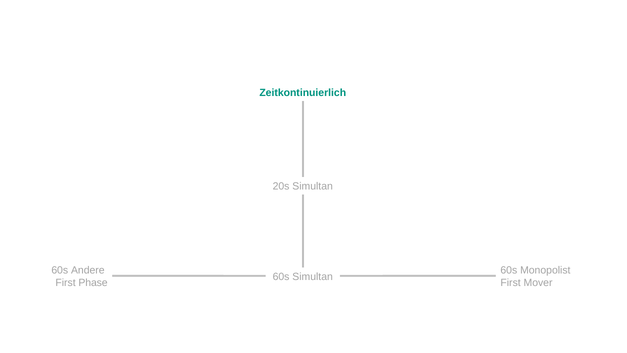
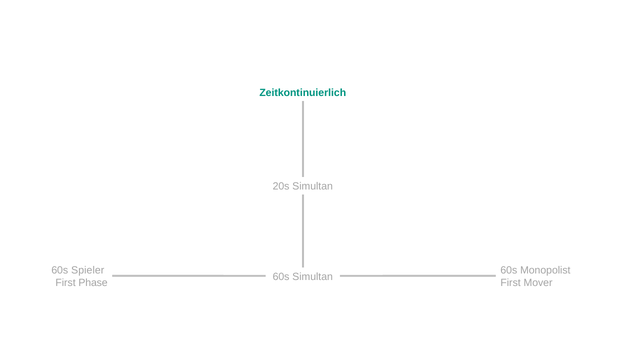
Andere: Andere -> Spieler
